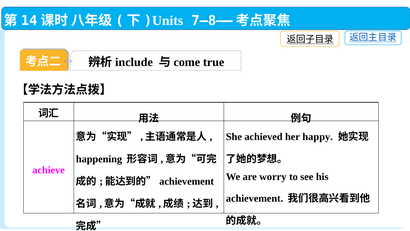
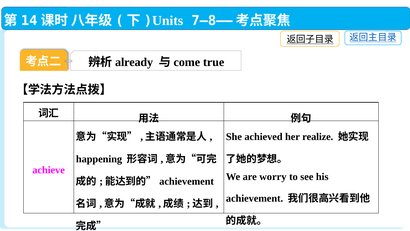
include: include -> already
happу: happу -> realize
